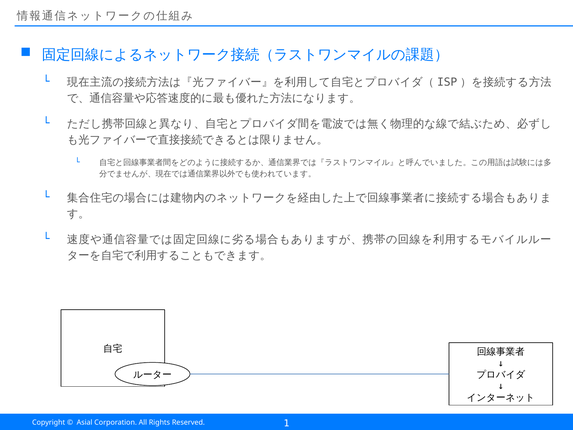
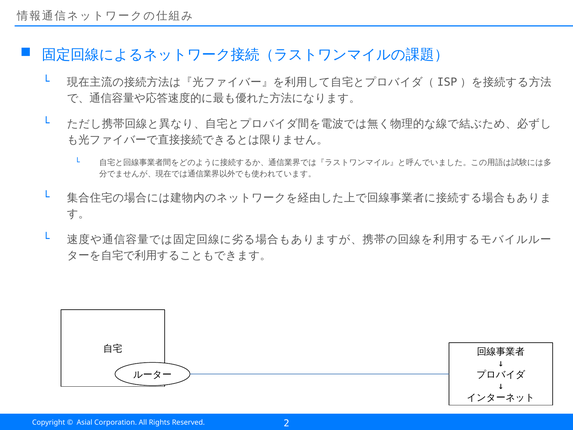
1: 1 -> 2
